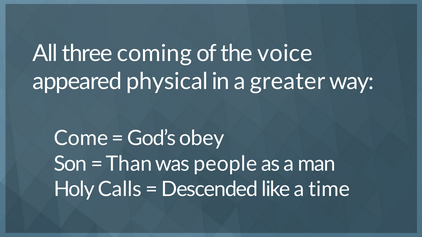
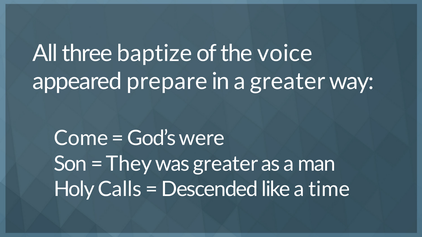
coming: coming -> baptize
physical: physical -> prepare
obey: obey -> were
Than: Than -> They
was people: people -> greater
